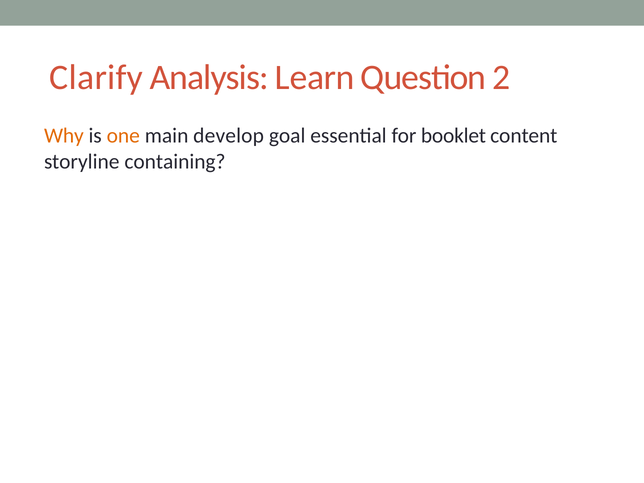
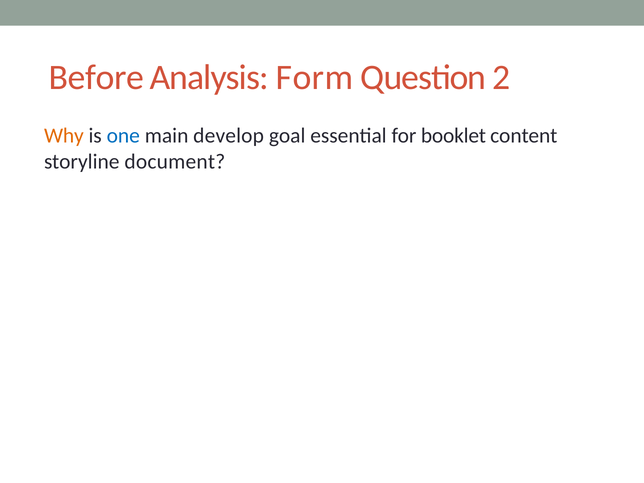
Clarify: Clarify -> Before
Learn: Learn -> Form
one colour: orange -> blue
containing: containing -> document
